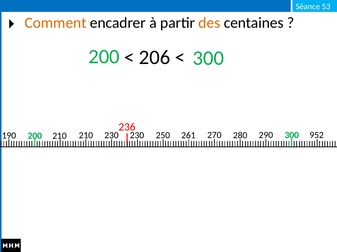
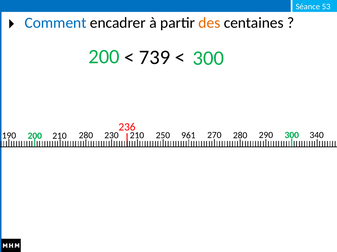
Comment colour: orange -> blue
206: 206 -> 739
210 210: 210 -> 280
230 230: 230 -> 210
261: 261 -> 961
952: 952 -> 340
